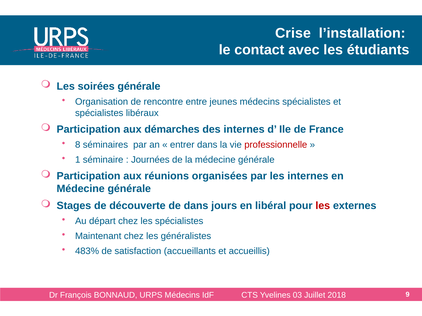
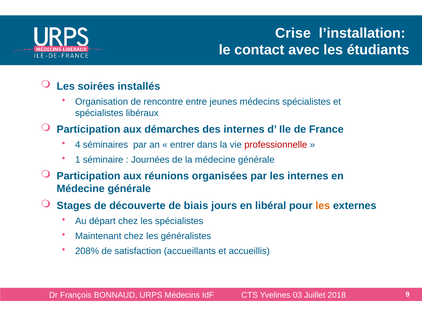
soirées générale: générale -> installés
8: 8 -> 4
de dans: dans -> biais
les at (323, 206) colour: red -> orange
483%: 483% -> 208%
